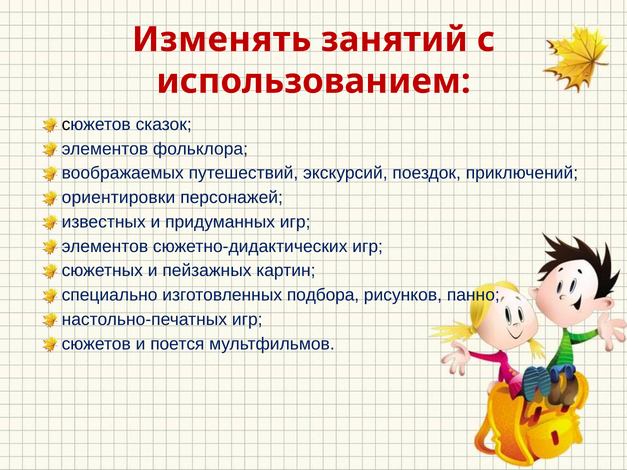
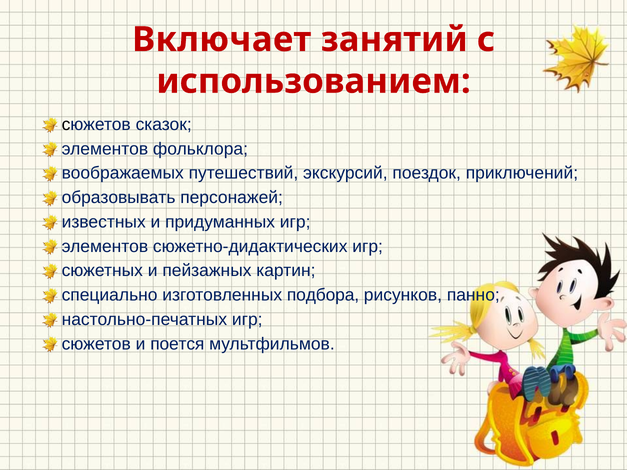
Изменять: Изменять -> Включает
ориентировки: ориентировки -> образовывать
